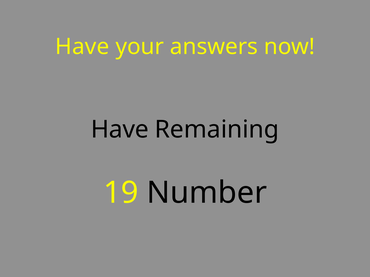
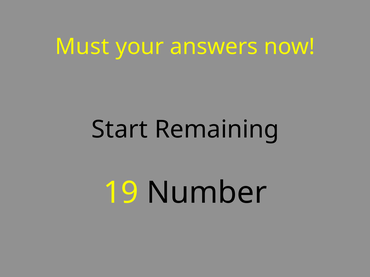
Have at (82, 47): Have -> Must
Have at (120, 130): Have -> Start
